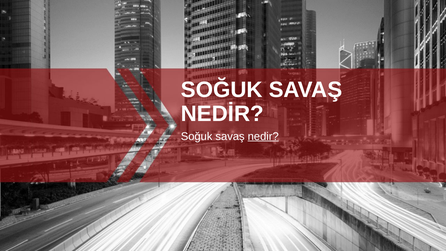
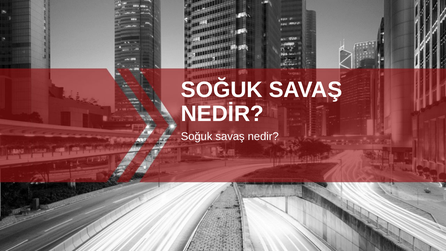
nedir underline: present -> none
